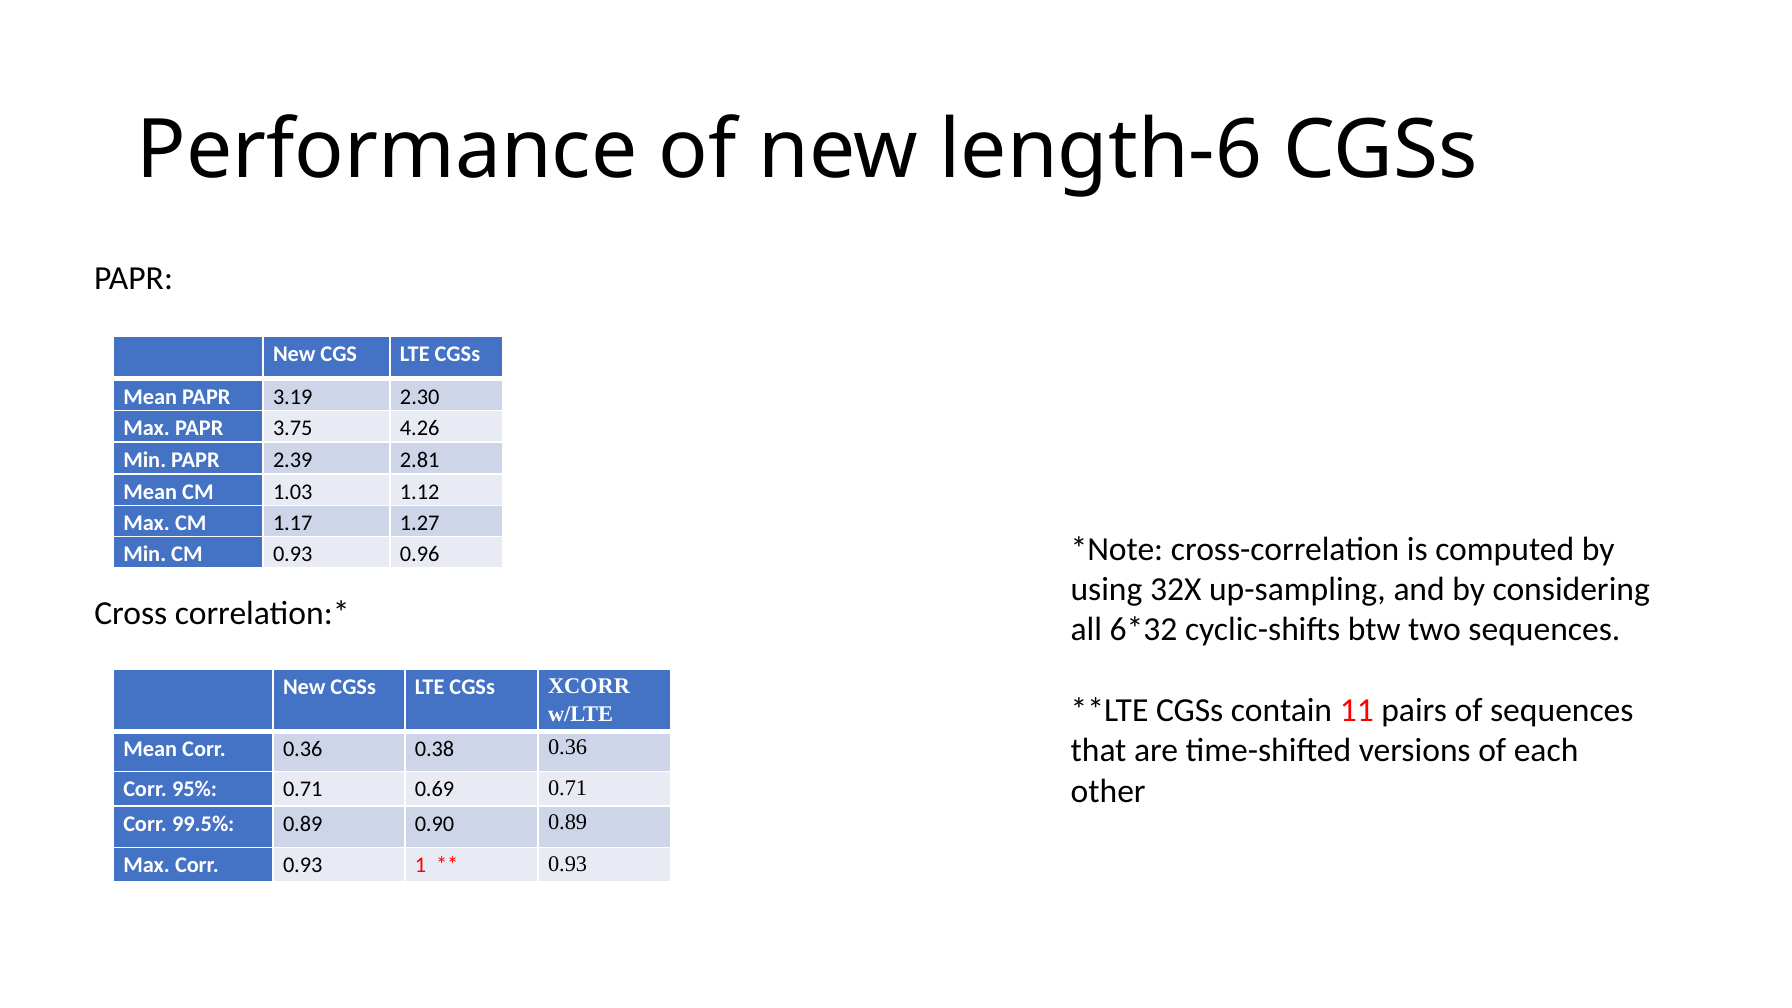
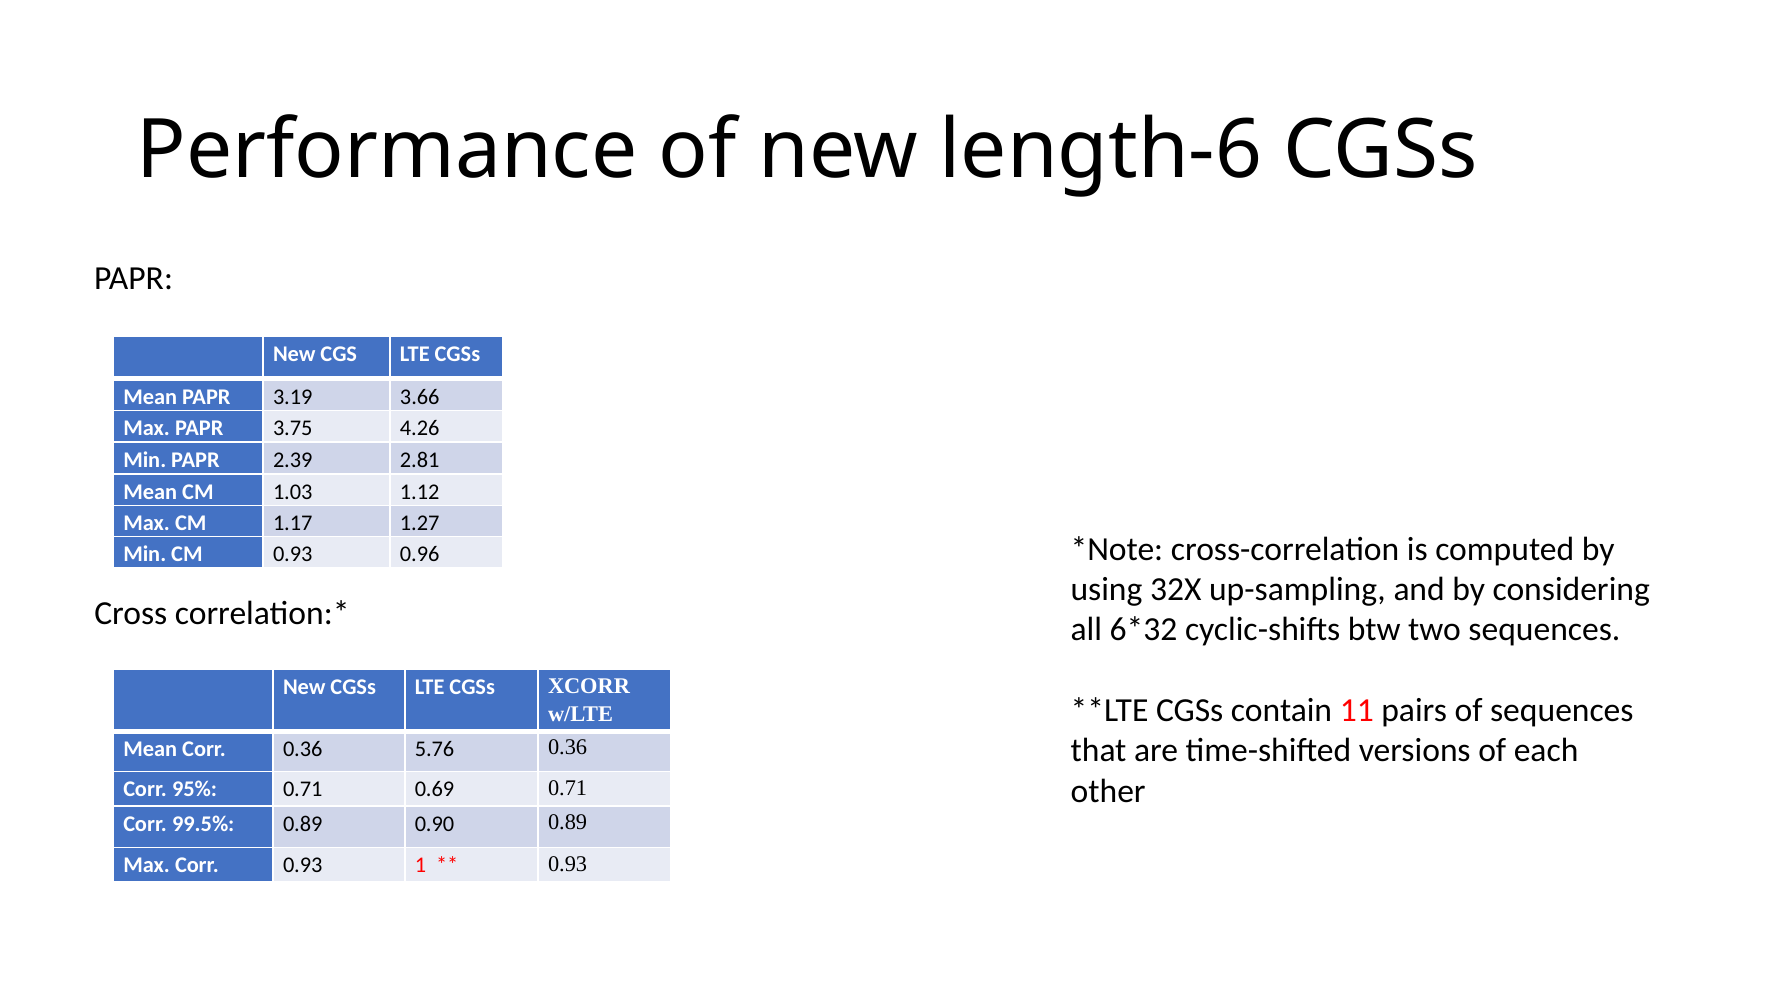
2.30: 2.30 -> 3.66
0.38: 0.38 -> 5.76
